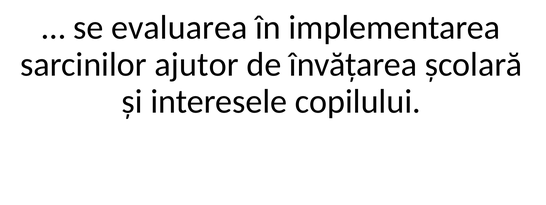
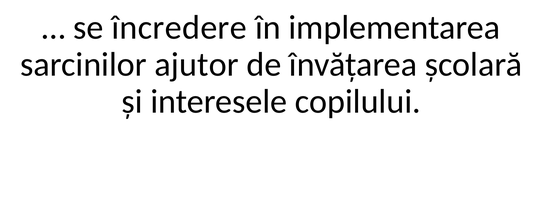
evaluarea: evaluarea -> încredere
